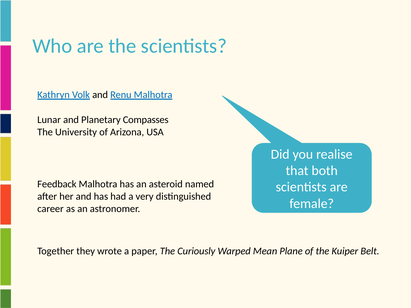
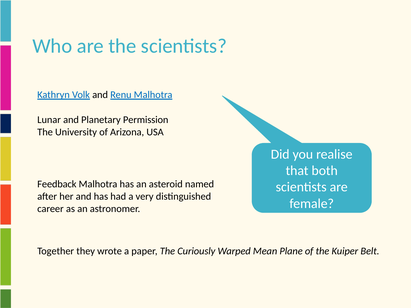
Compasses: Compasses -> Permission
